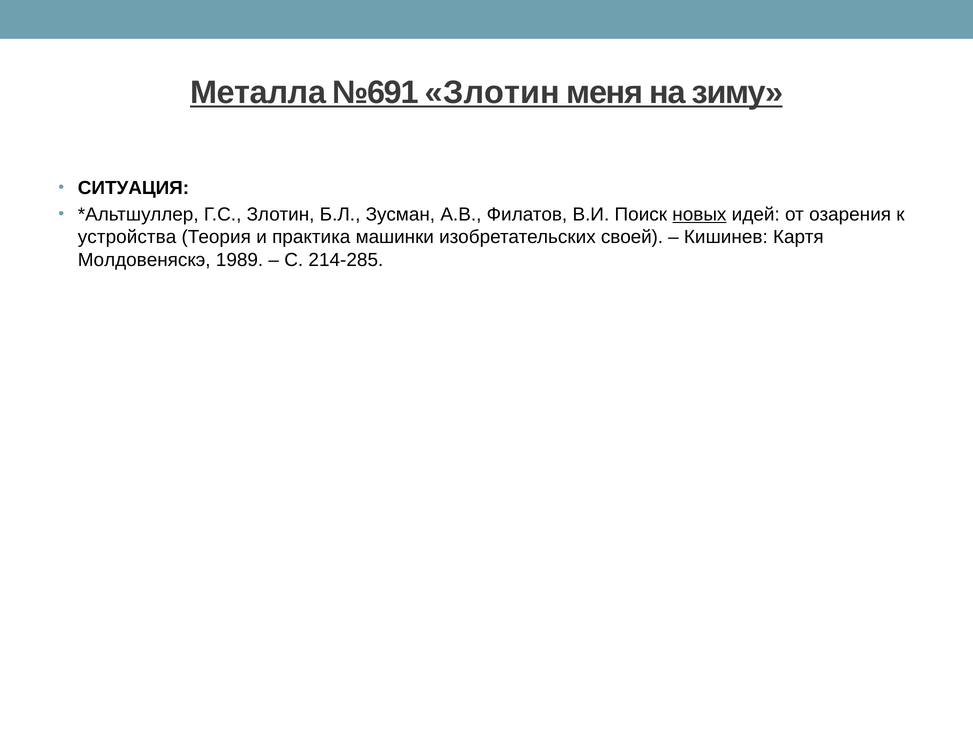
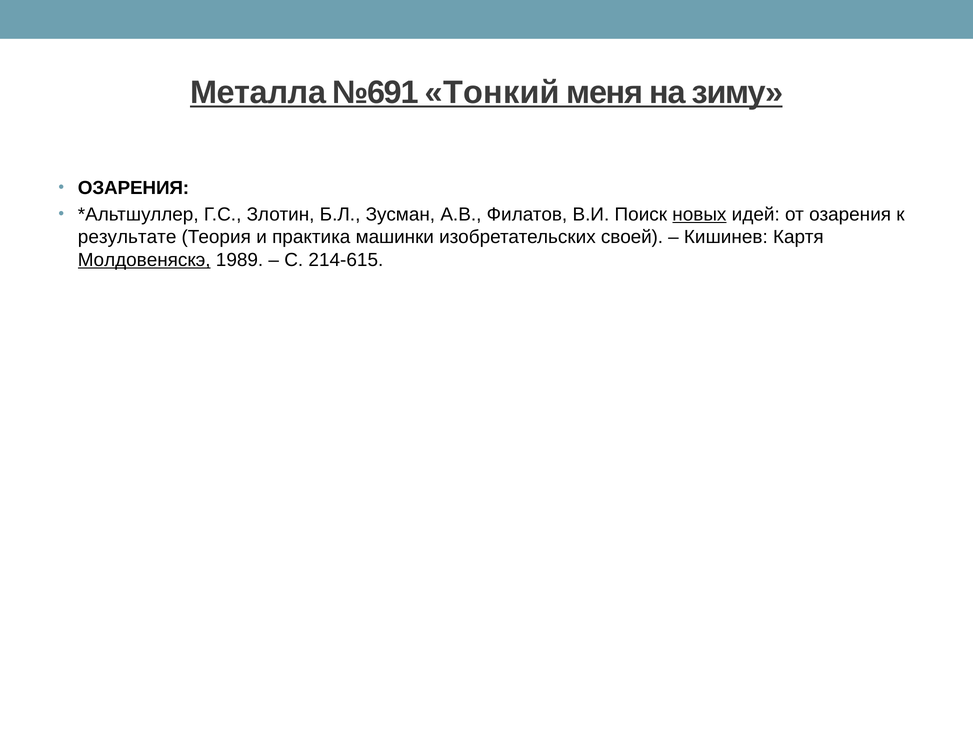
№691 Злотин: Злотин -> Тонкий
СИТУАЦИЯ at (133, 188): СИТУАЦИЯ -> ОЗАРЕНИЯ
устройства: устройства -> результате
Молдовеняскэ underline: none -> present
214-285: 214-285 -> 214-615
